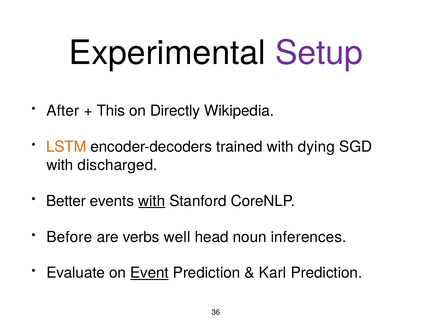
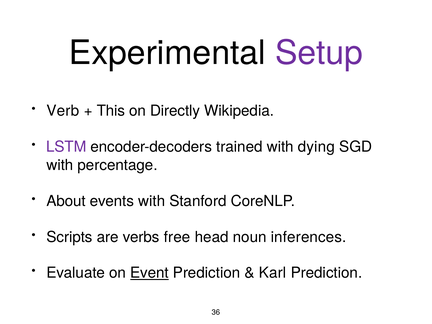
After: After -> Verb
LSTM colour: orange -> purple
discharged: discharged -> percentage
Better: Better -> About
with at (152, 201) underline: present -> none
Before: Before -> Scripts
well: well -> free
